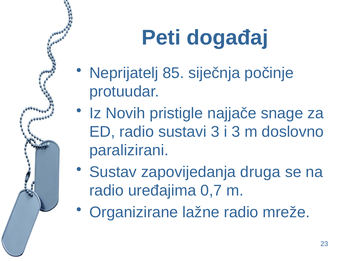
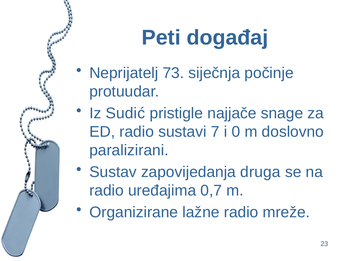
85: 85 -> 73
Novih: Novih -> Sudić
sustavi 3: 3 -> 7
i 3: 3 -> 0
